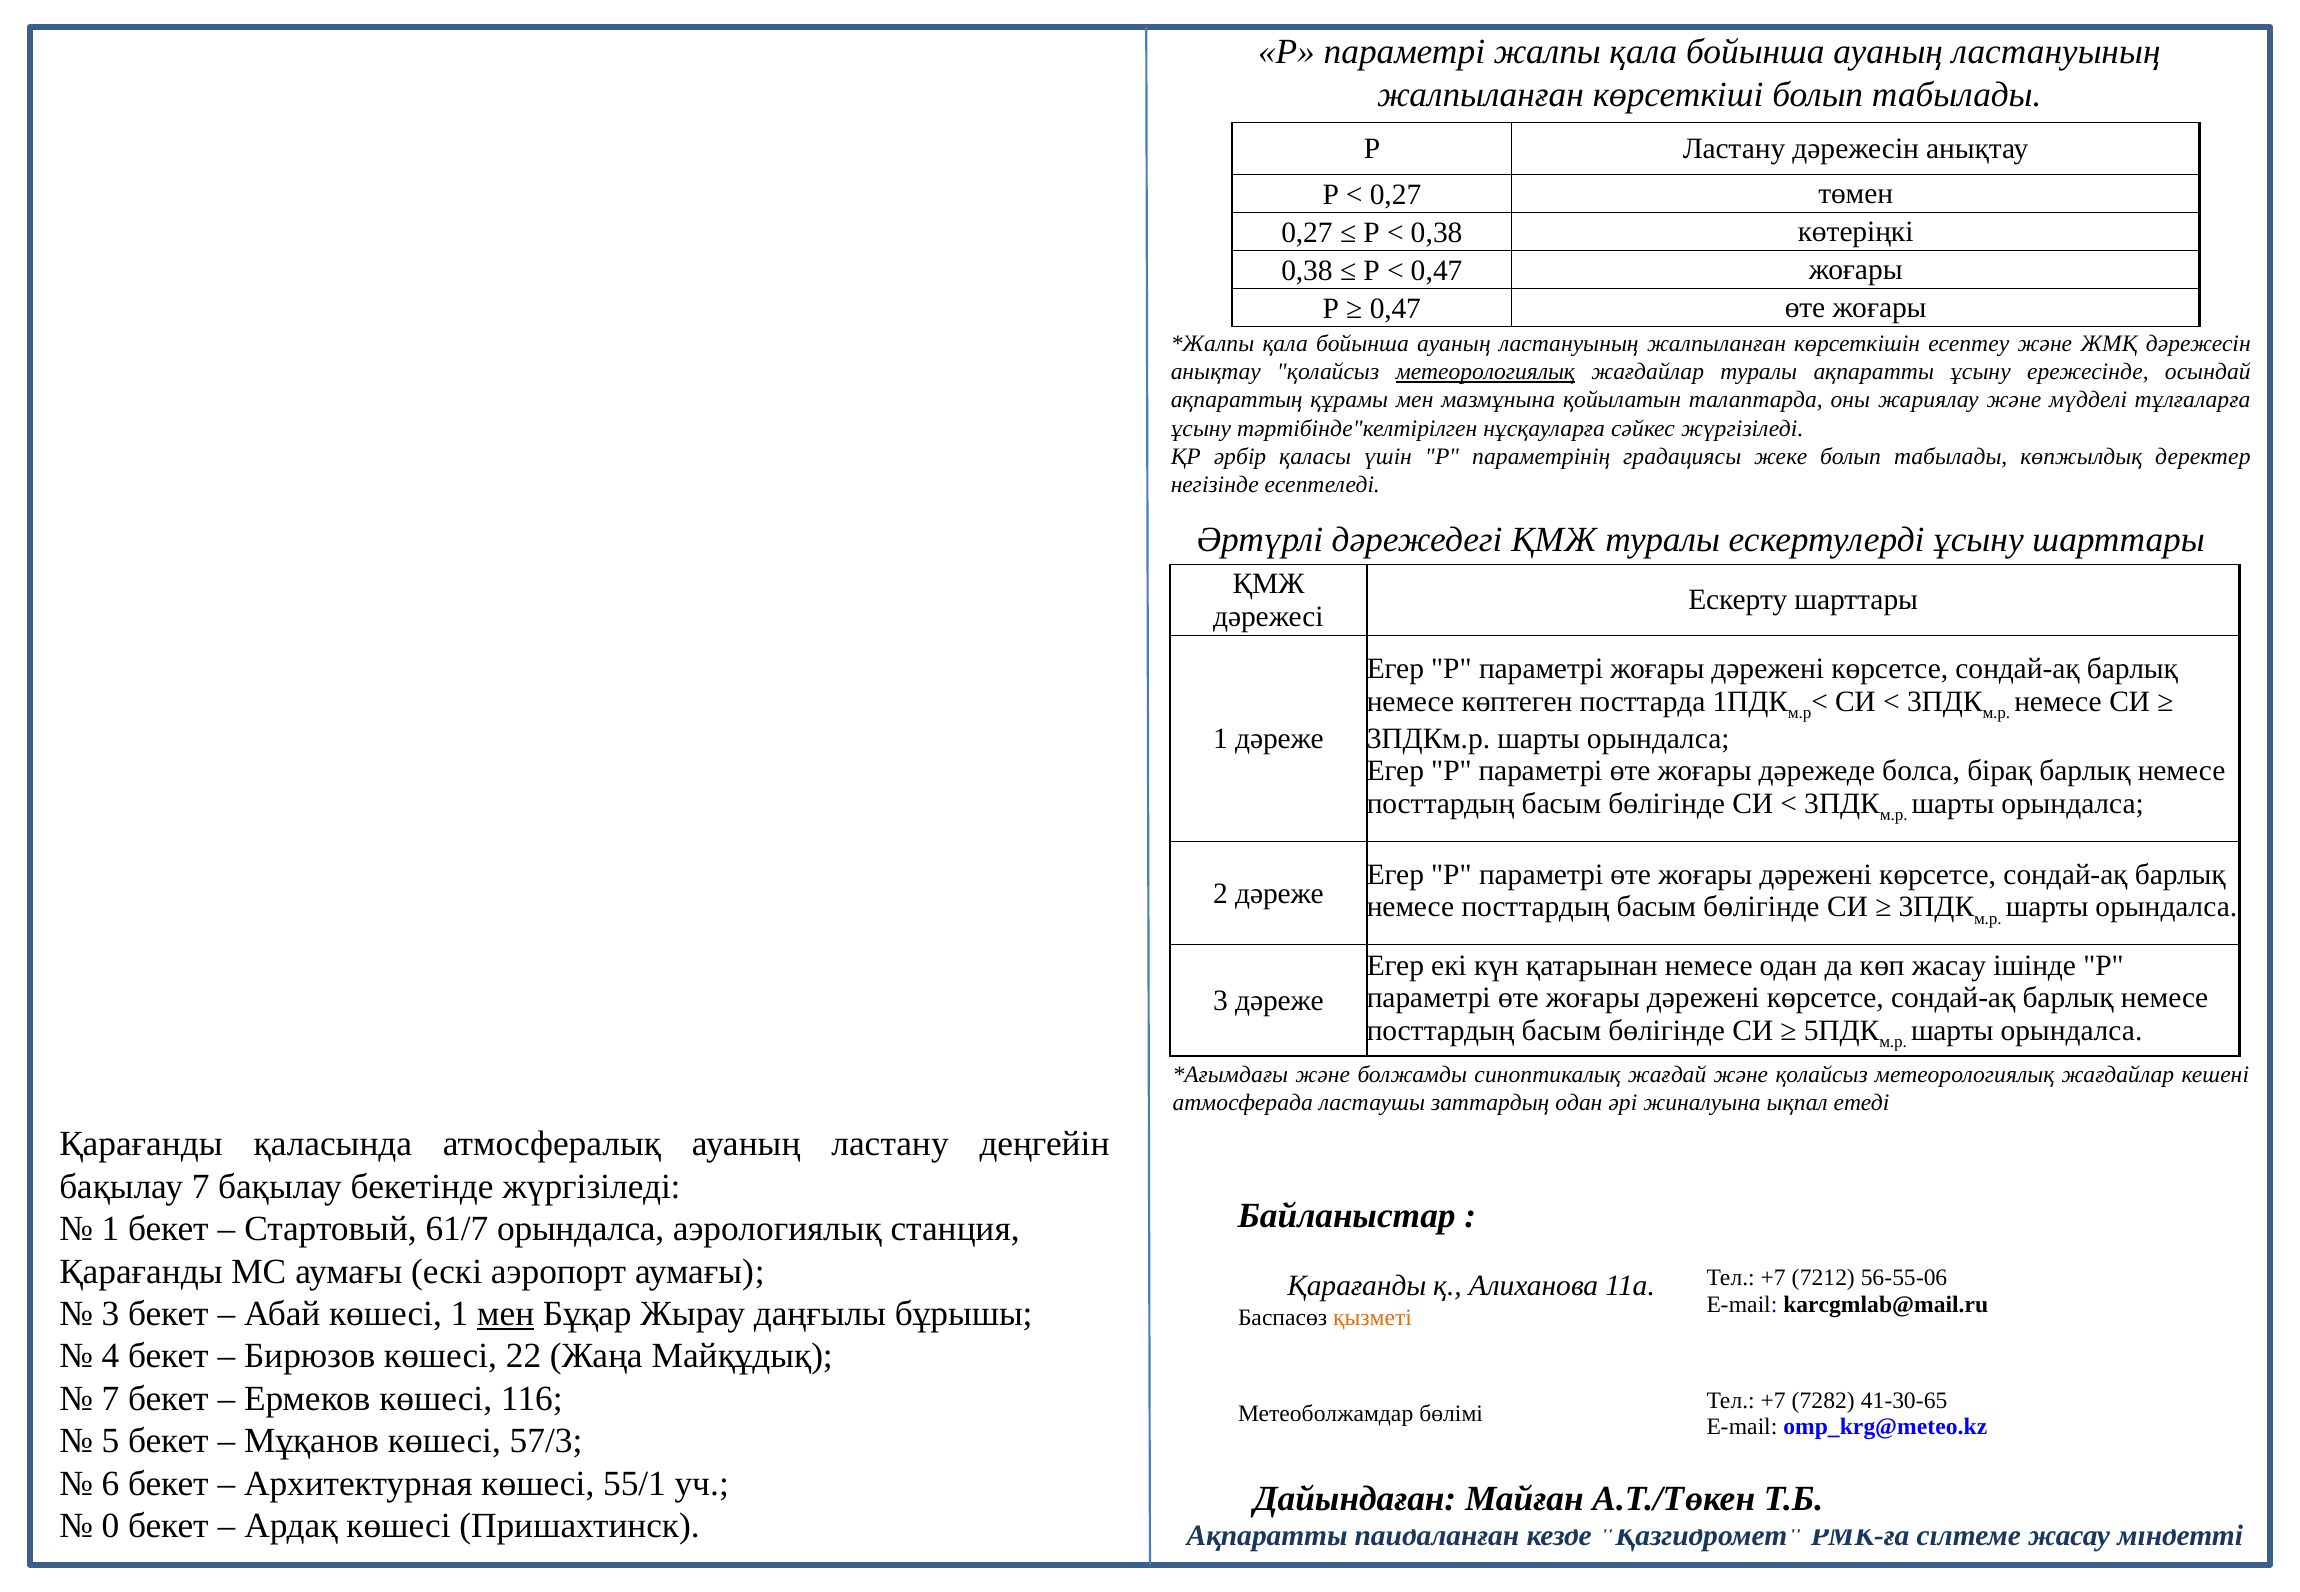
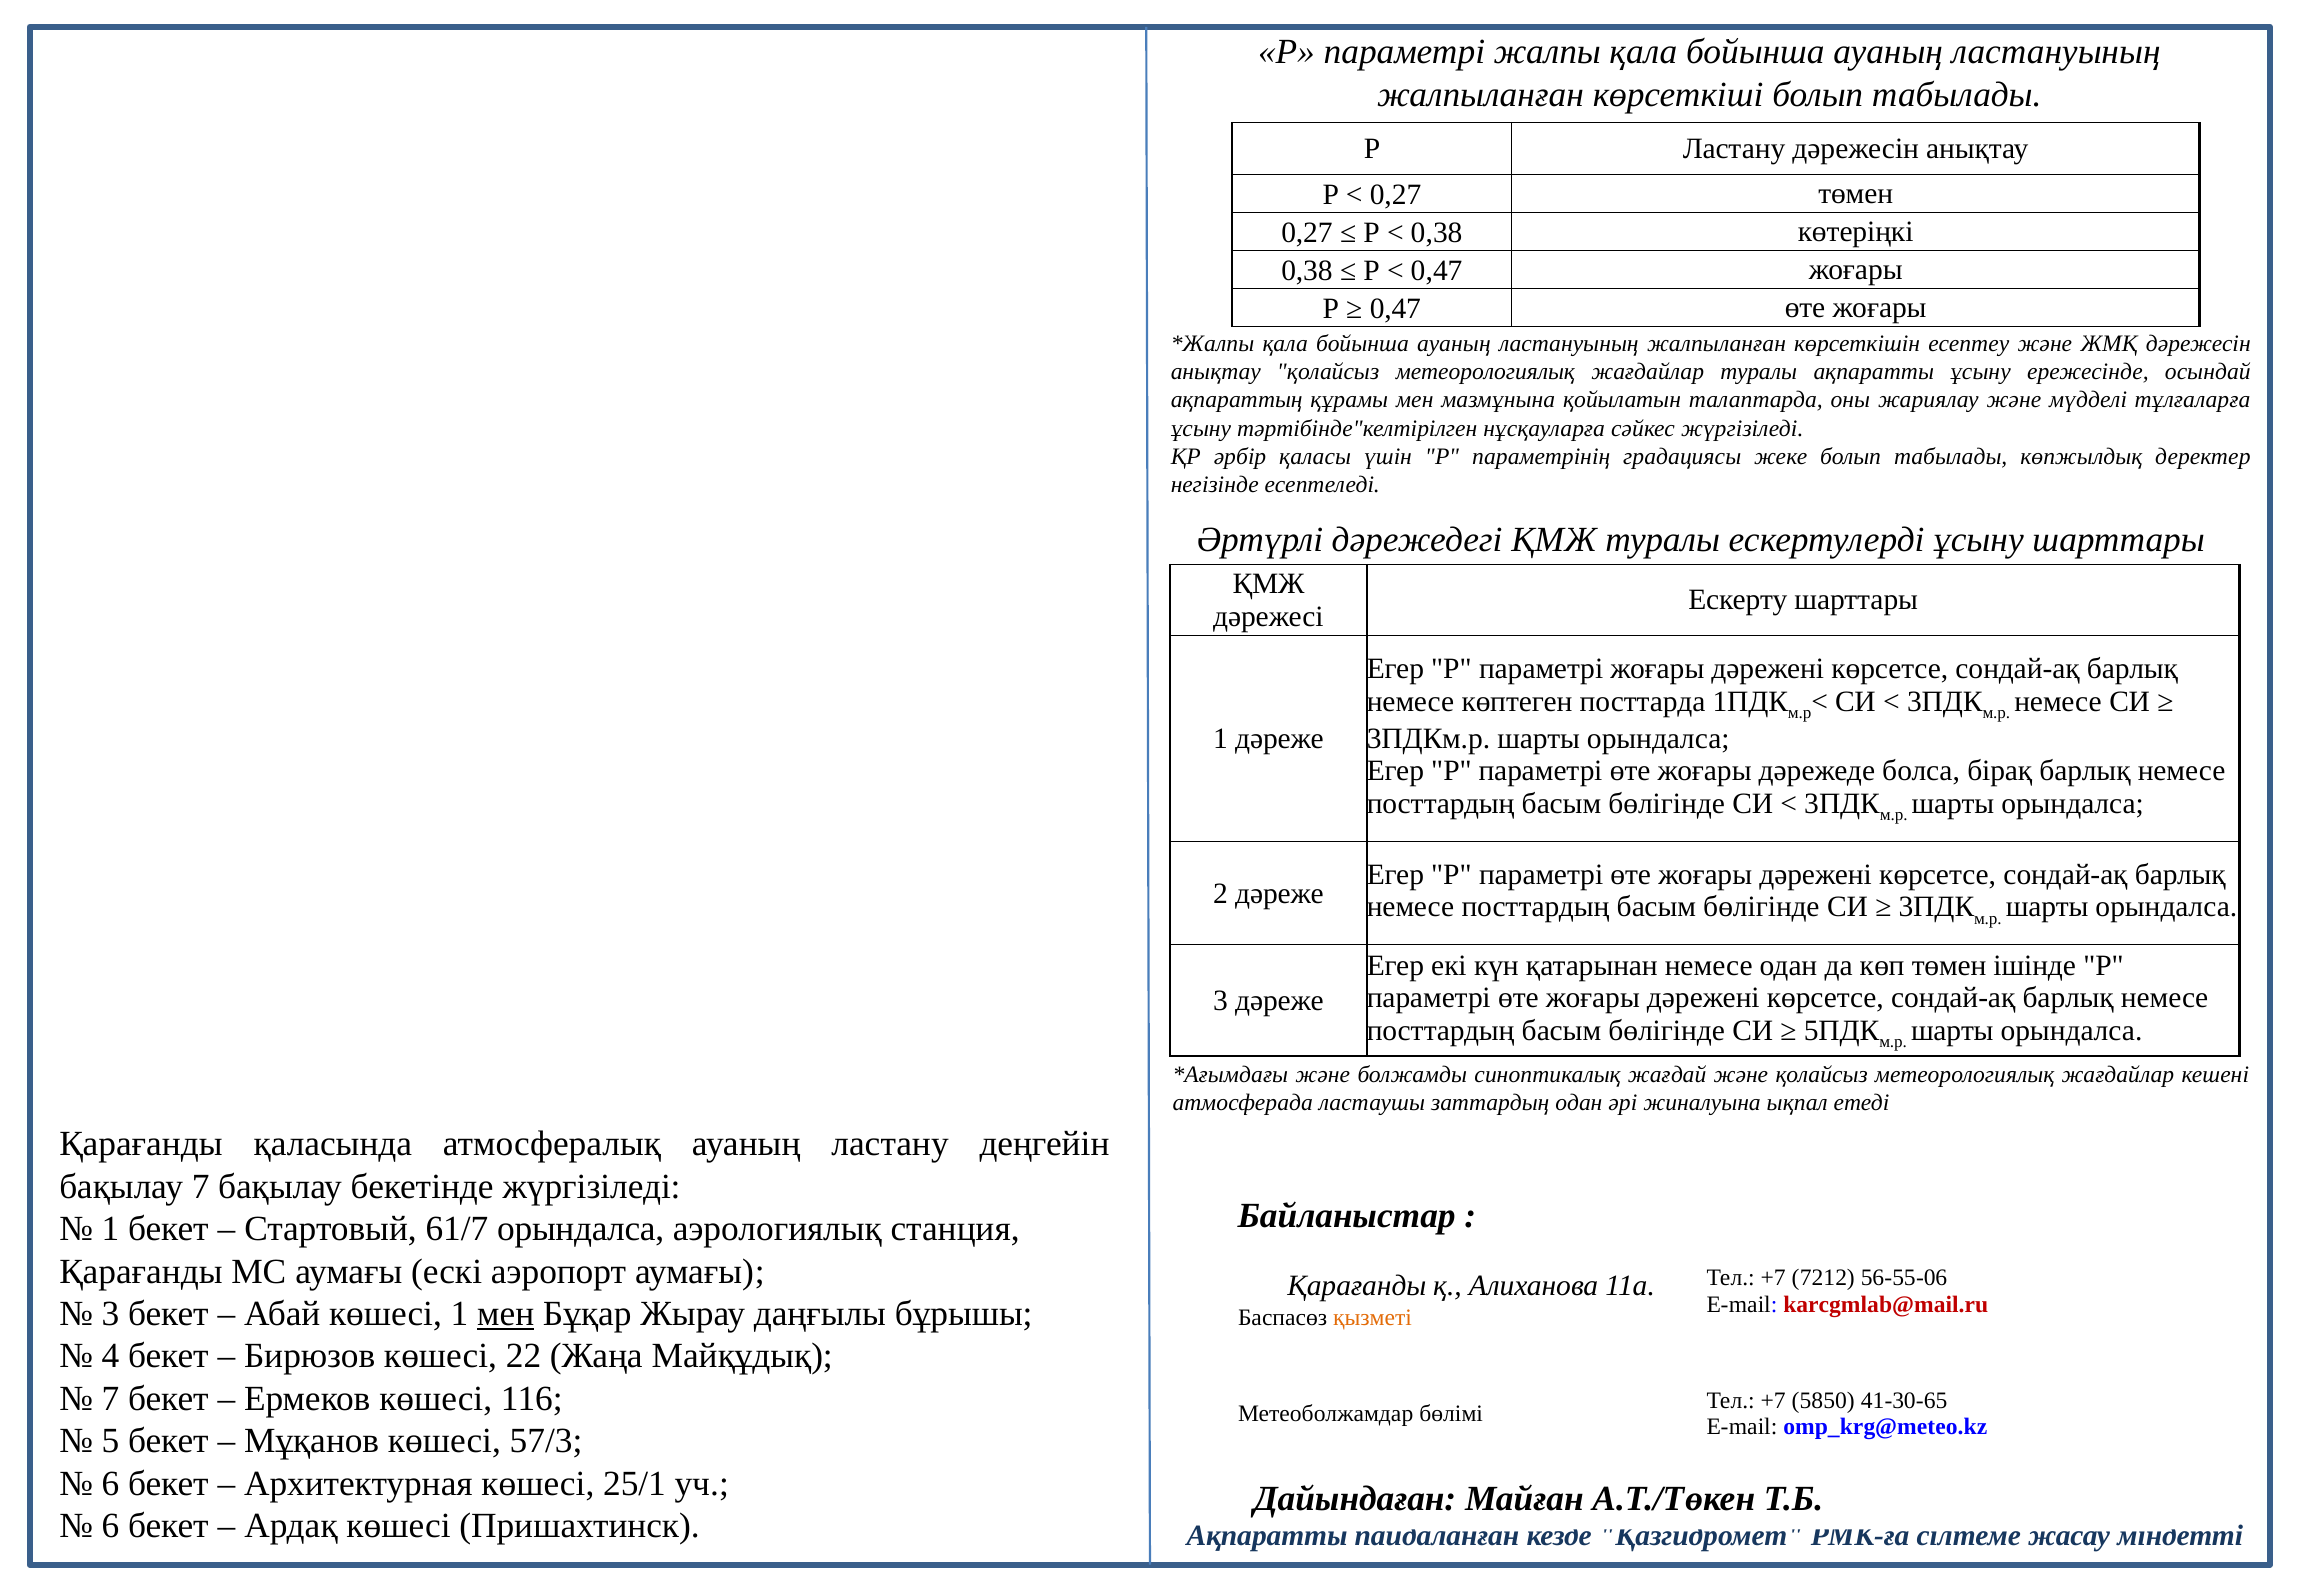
метеорологиялық at (1485, 372) underline: present -> none
көп жасау: жасау -> төмен
karcgmlab@mail.ru colour: black -> red
7282: 7282 -> 5850
55/1: 55/1 -> 25/1
0 at (111, 1526): 0 -> 6
